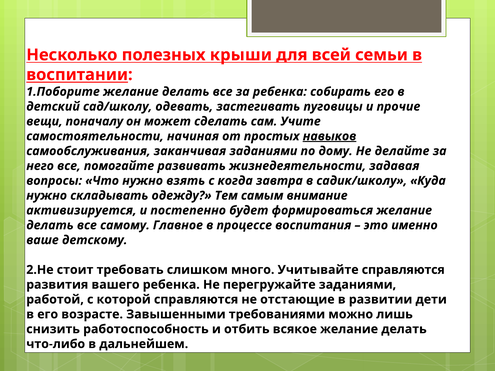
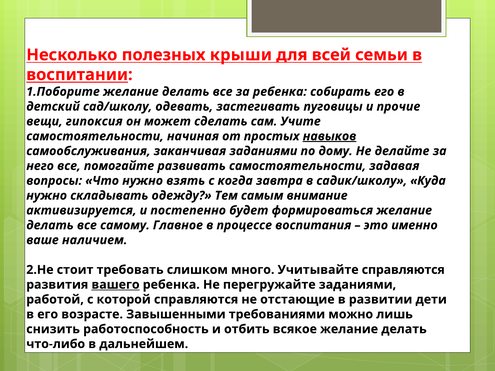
поначалу: поначалу -> гипоксия
развивать жизнедеятельности: жизнедеятельности -> самостоятельности
детскому: детскому -> наличием
вашего underline: none -> present
